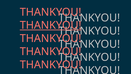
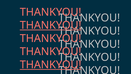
THANKYOU at (51, 64) underline: none -> present
